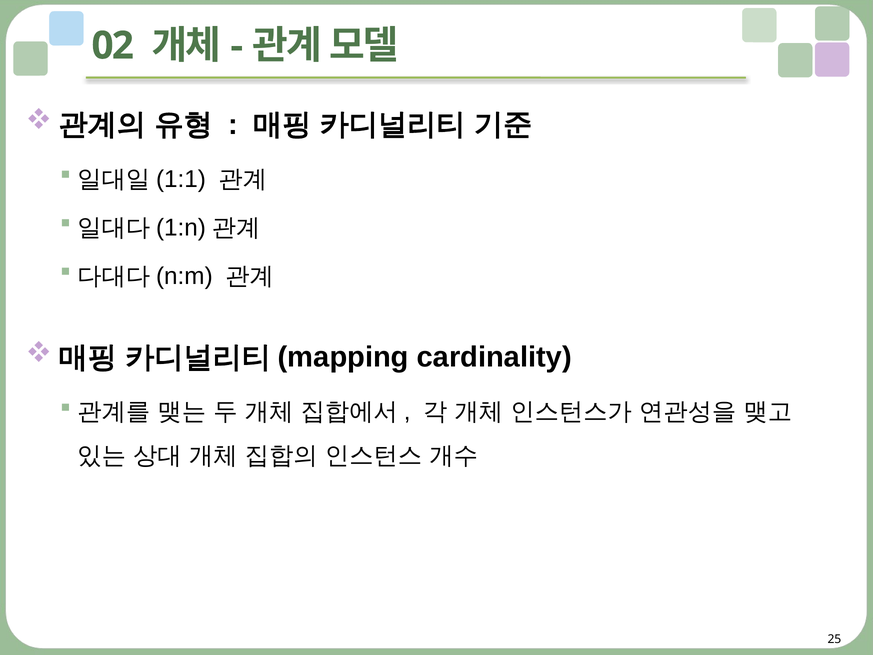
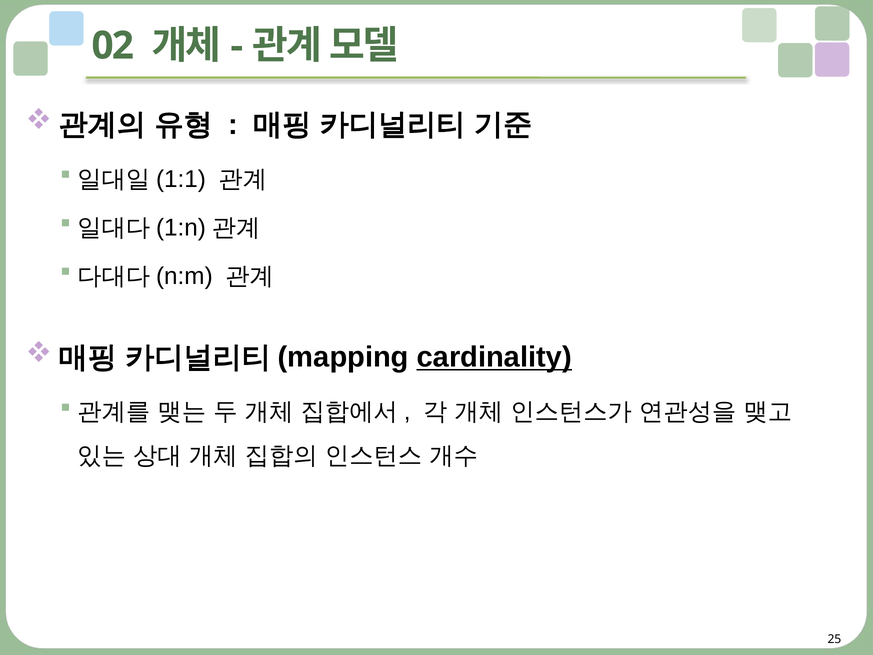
cardinality underline: none -> present
